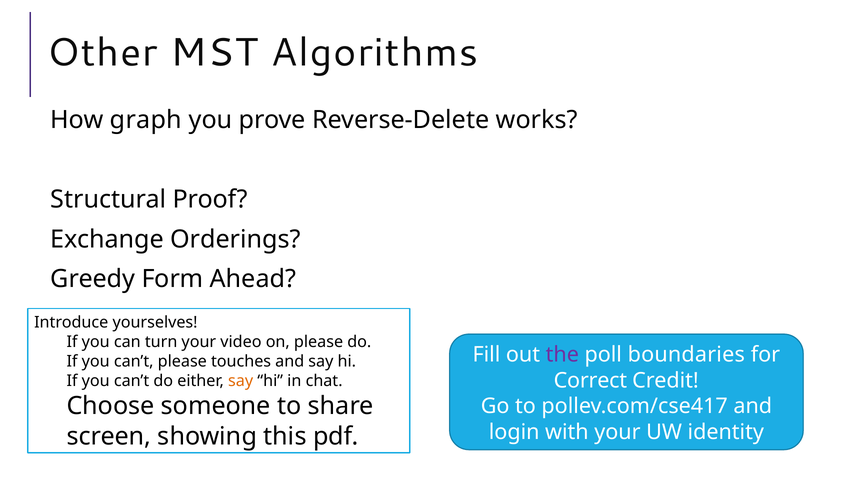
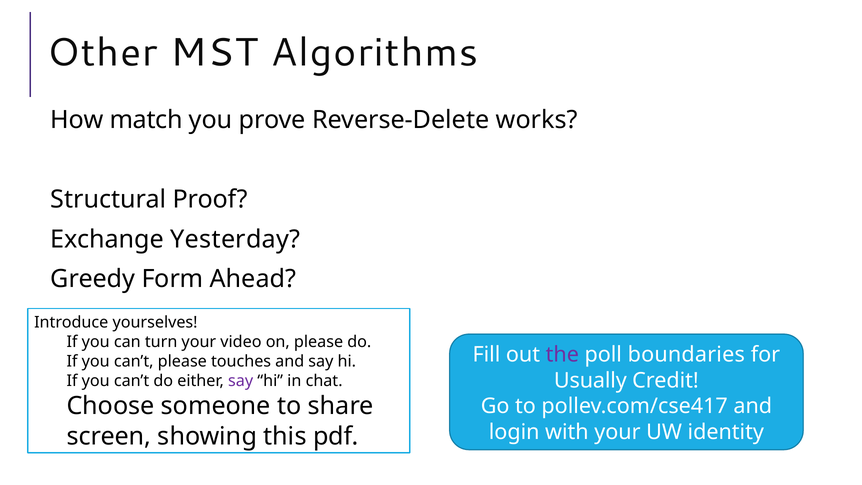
graph: graph -> match
Orderings: Orderings -> Yesterday
Correct: Correct -> Usually
say at (241, 381) colour: orange -> purple
